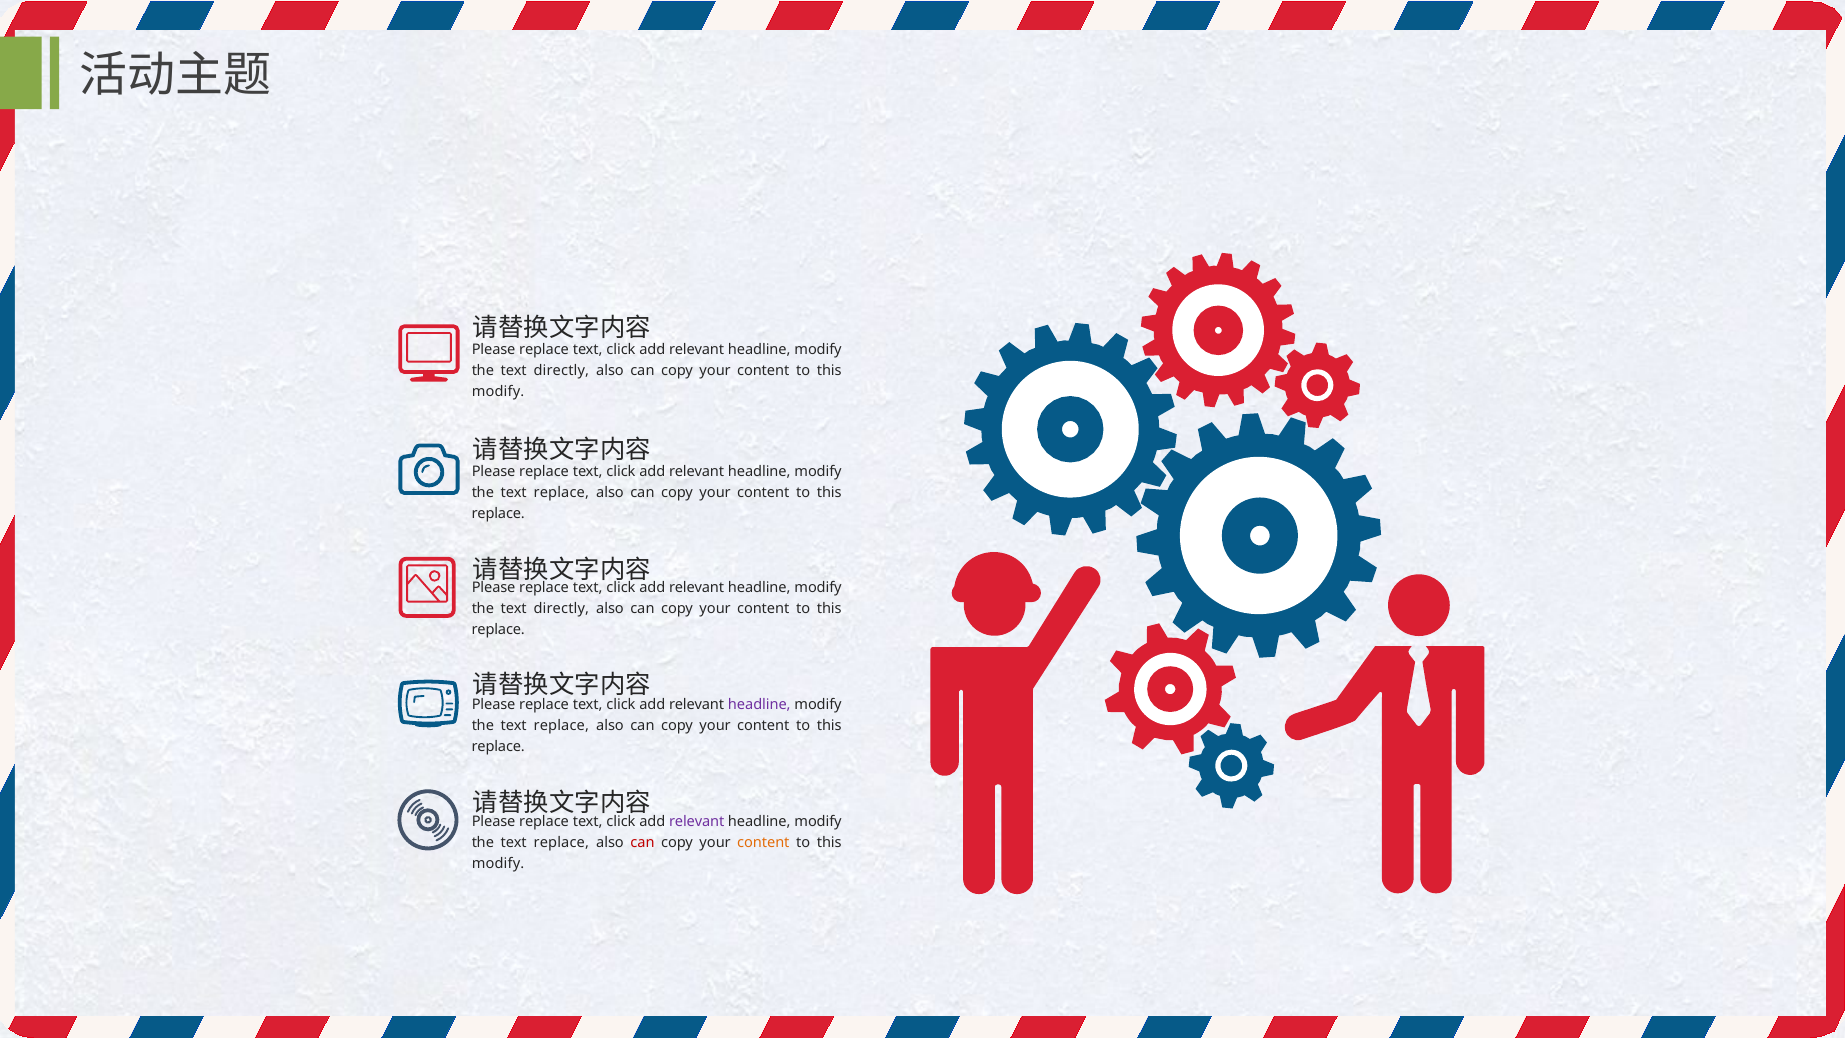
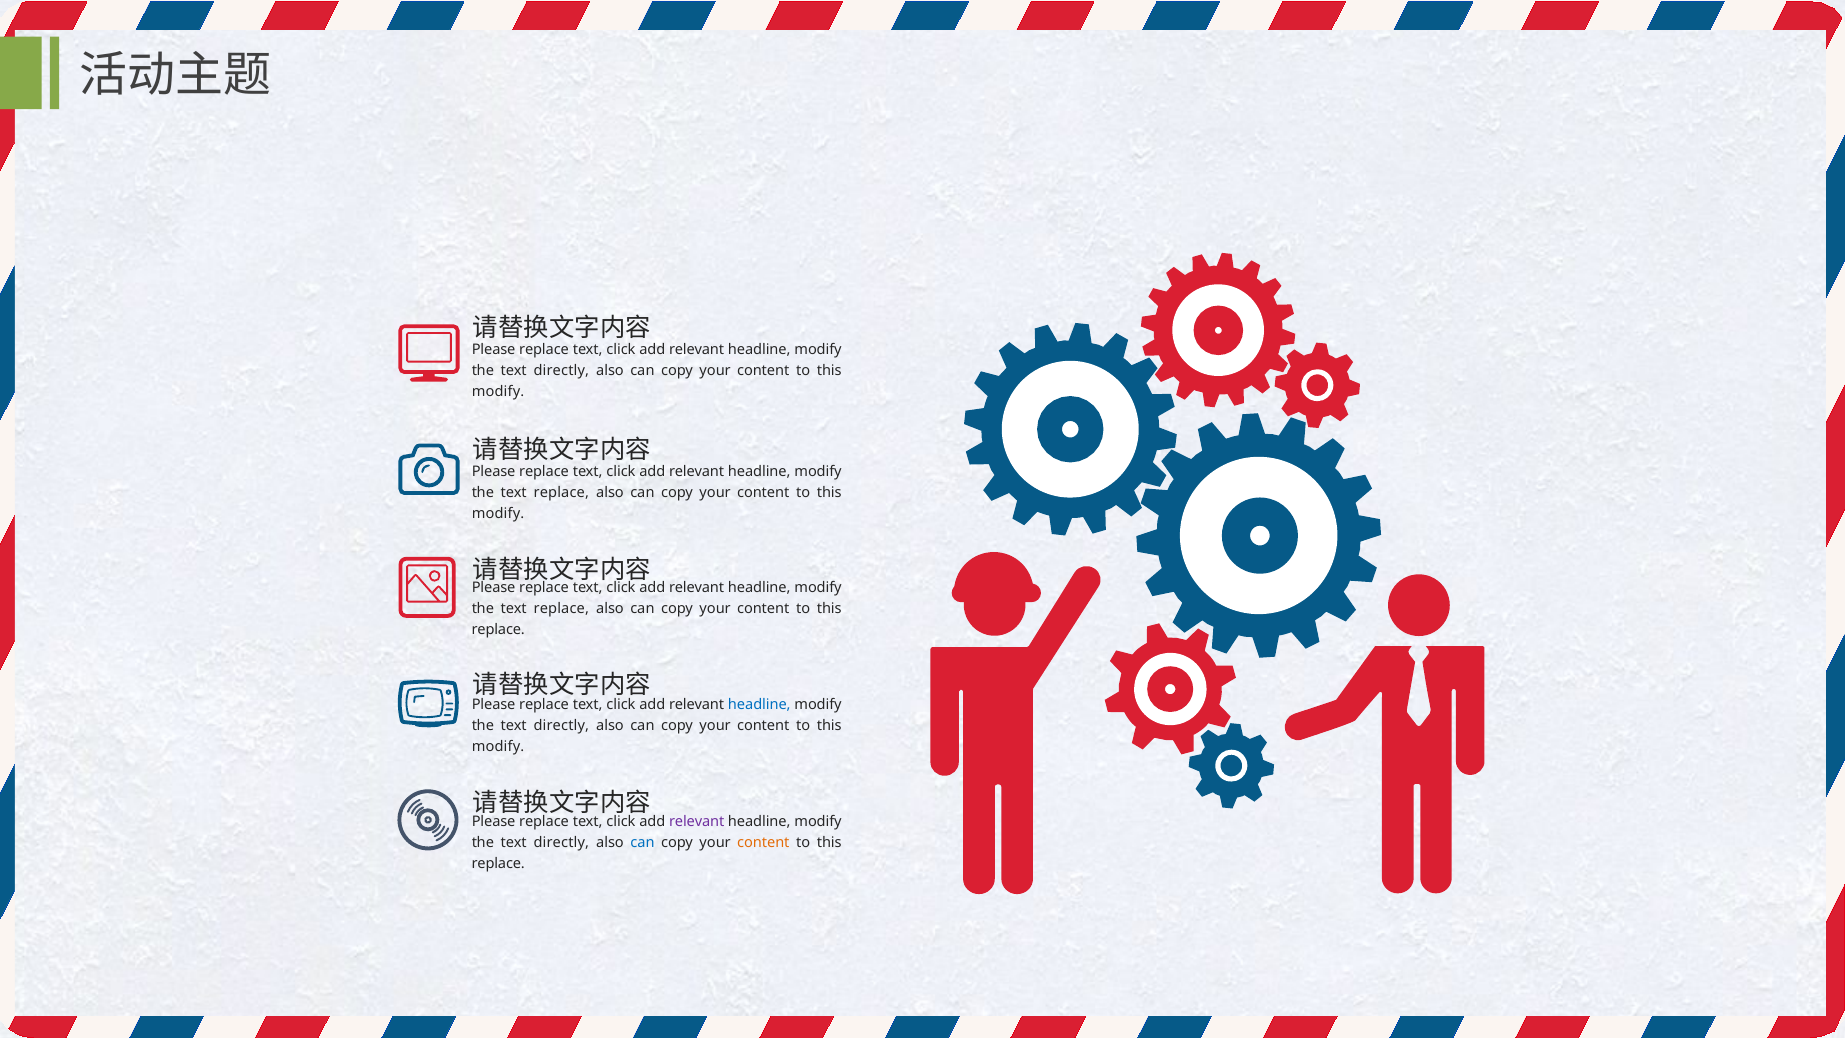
replace at (498, 514): replace -> modify
directly at (561, 608): directly -> replace
headline at (759, 705) colour: purple -> blue
replace at (561, 726): replace -> directly
replace at (498, 747): replace -> modify
replace at (561, 843): replace -> directly
can at (643, 843) colour: red -> blue
modify at (498, 864): modify -> replace
